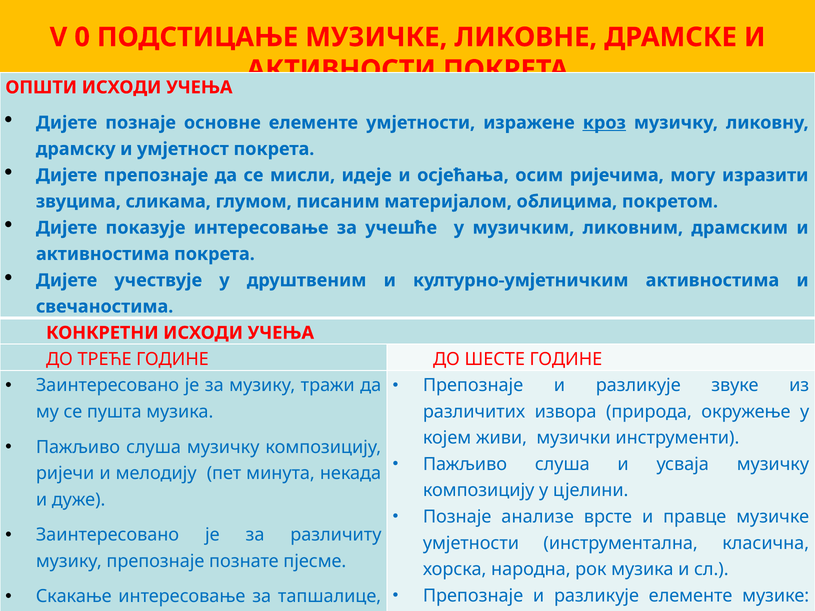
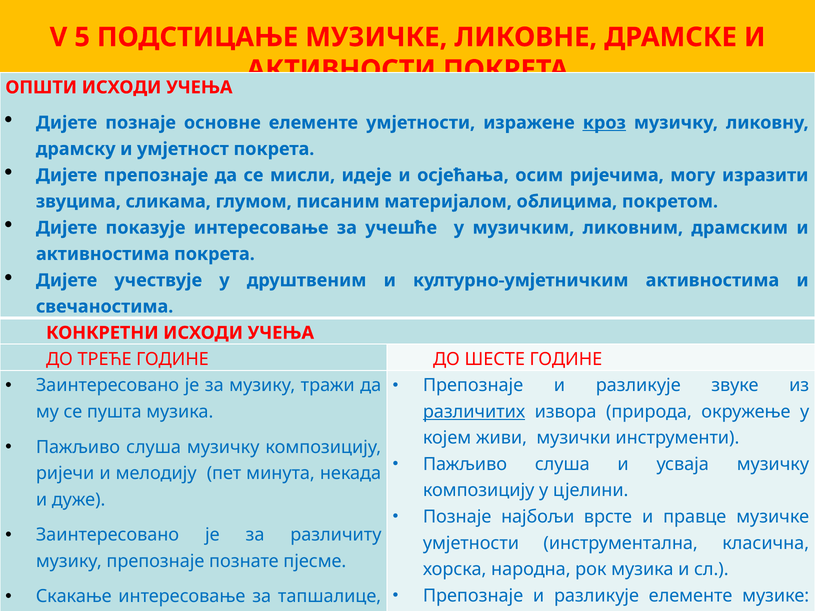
0: 0 -> 5
различитих underline: none -> present
анализе: анализе -> најбољи
